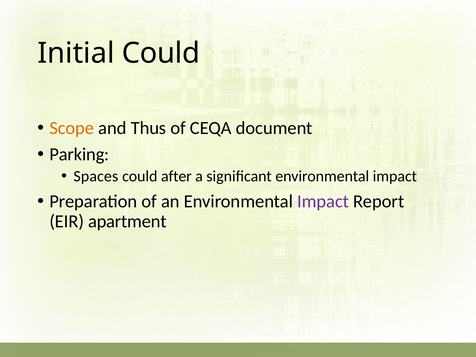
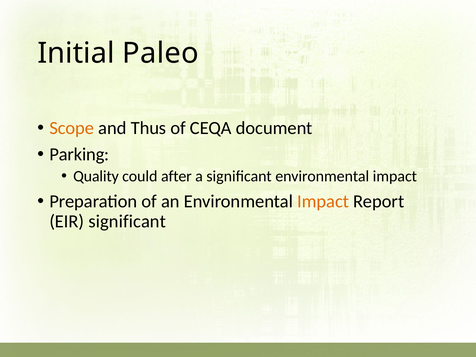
Initial Could: Could -> Paleo
Spaces: Spaces -> Quality
Impact at (323, 202) colour: purple -> orange
EIR apartment: apartment -> significant
